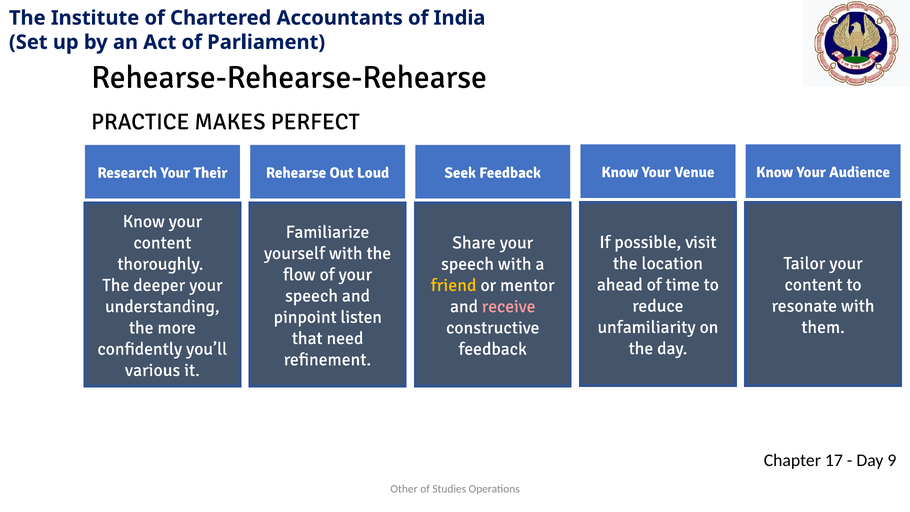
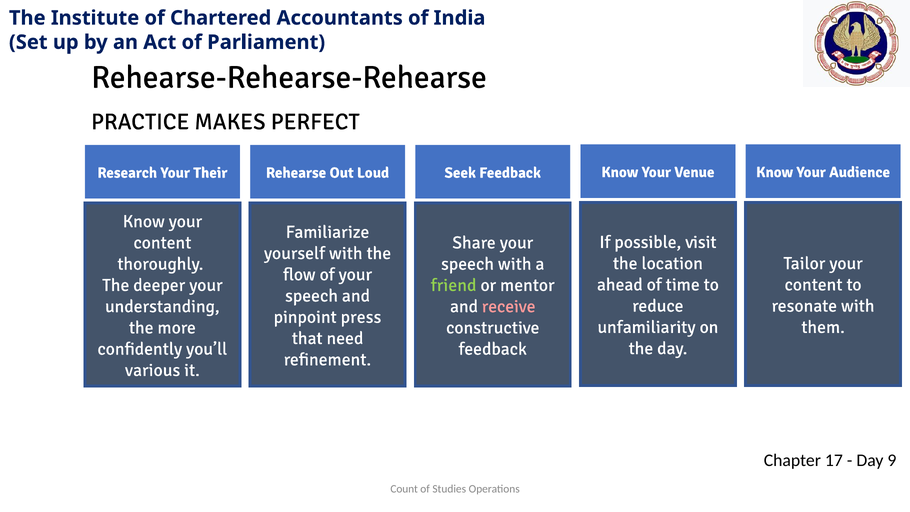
friend colour: yellow -> light green
listen: listen -> press
Other: Other -> Count
